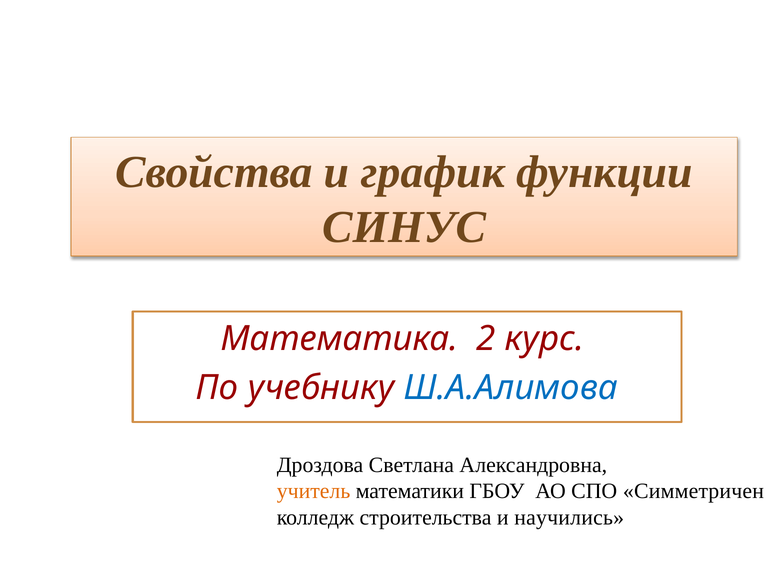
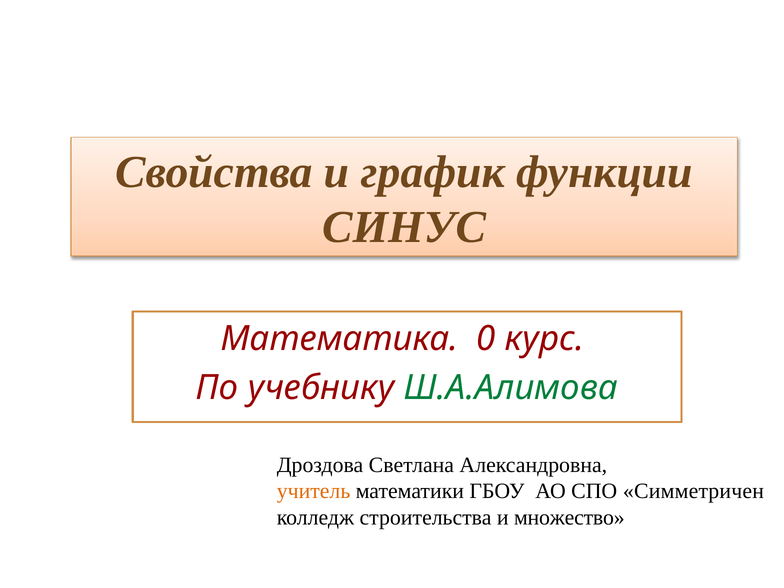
2: 2 -> 0
Ш.А.Алимова colour: blue -> green
научились: научились -> множество
